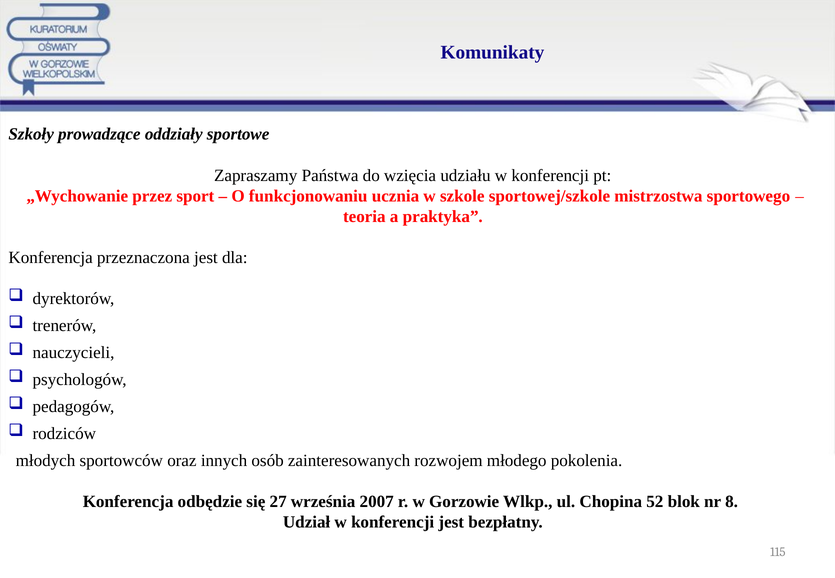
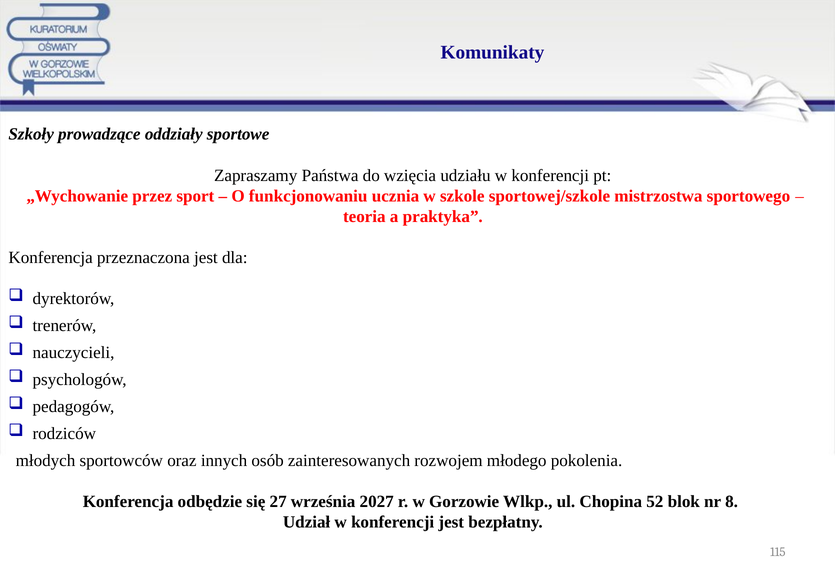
2007: 2007 -> 2027
